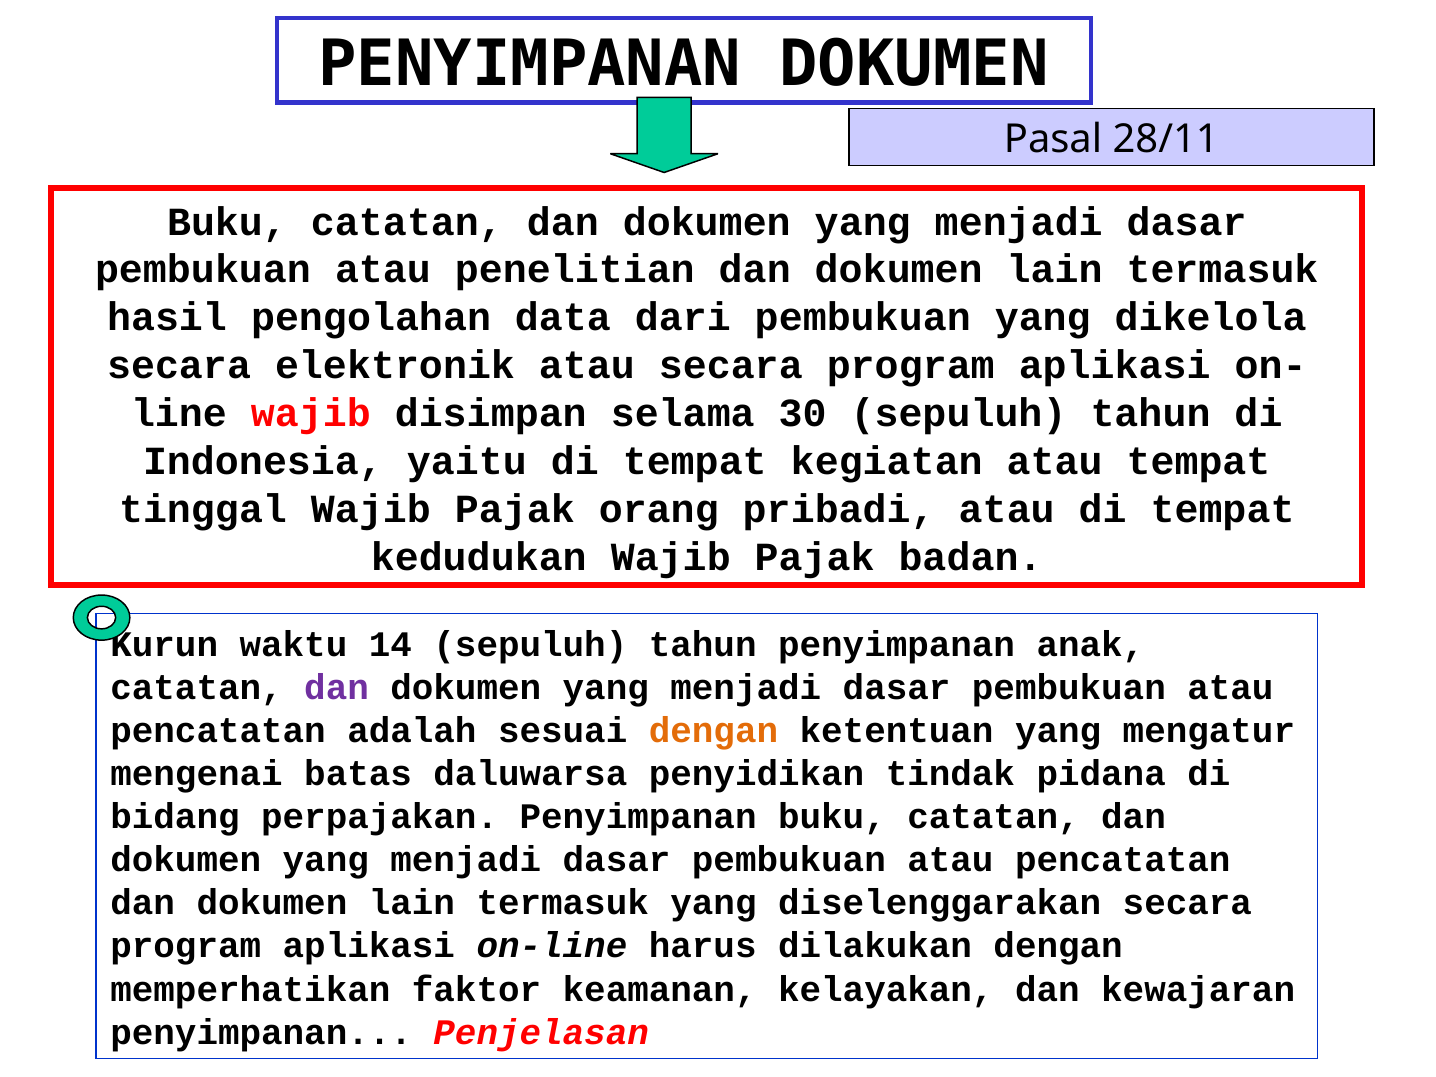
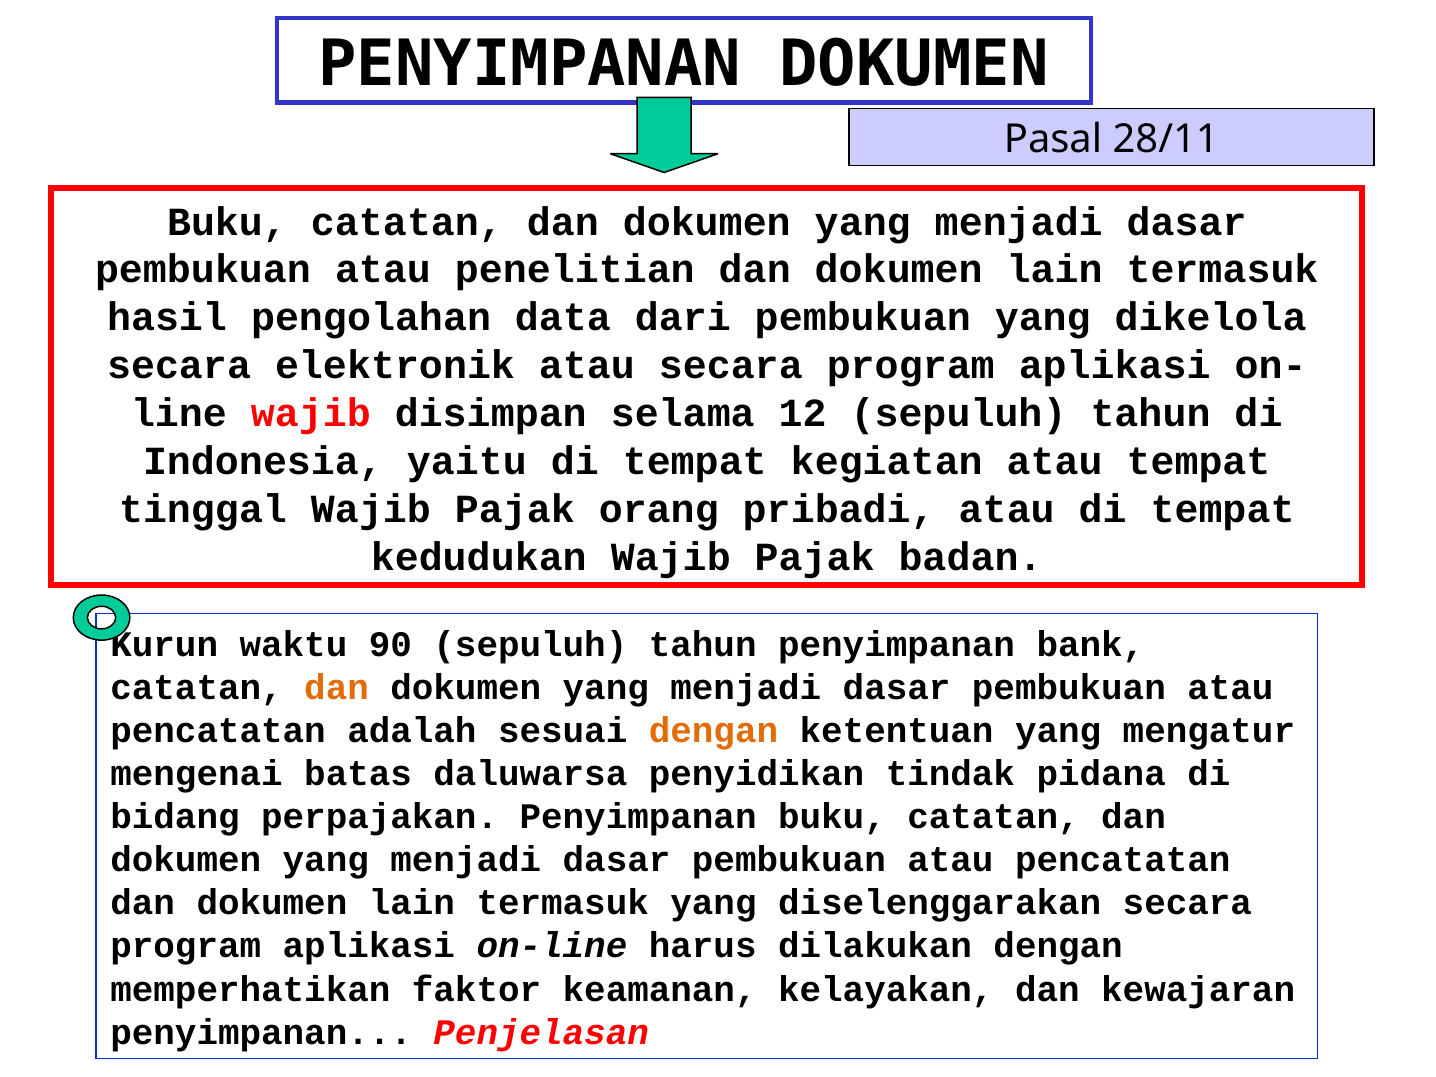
30: 30 -> 12
14: 14 -> 90
anak: anak -> bank
dan at (337, 688) colour: purple -> orange
